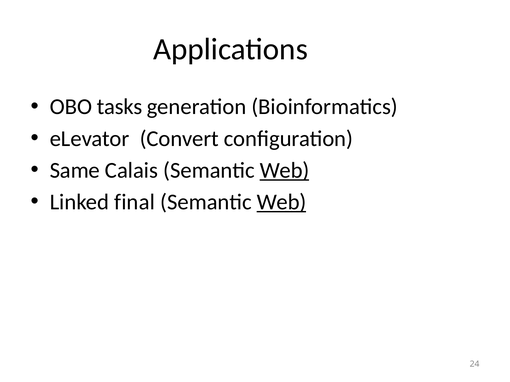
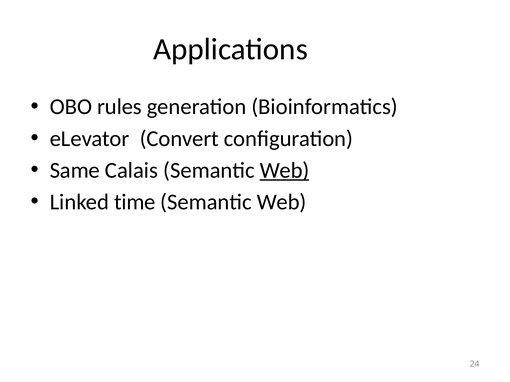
tasks: tasks -> rules
final: final -> time
Web at (282, 202) underline: present -> none
